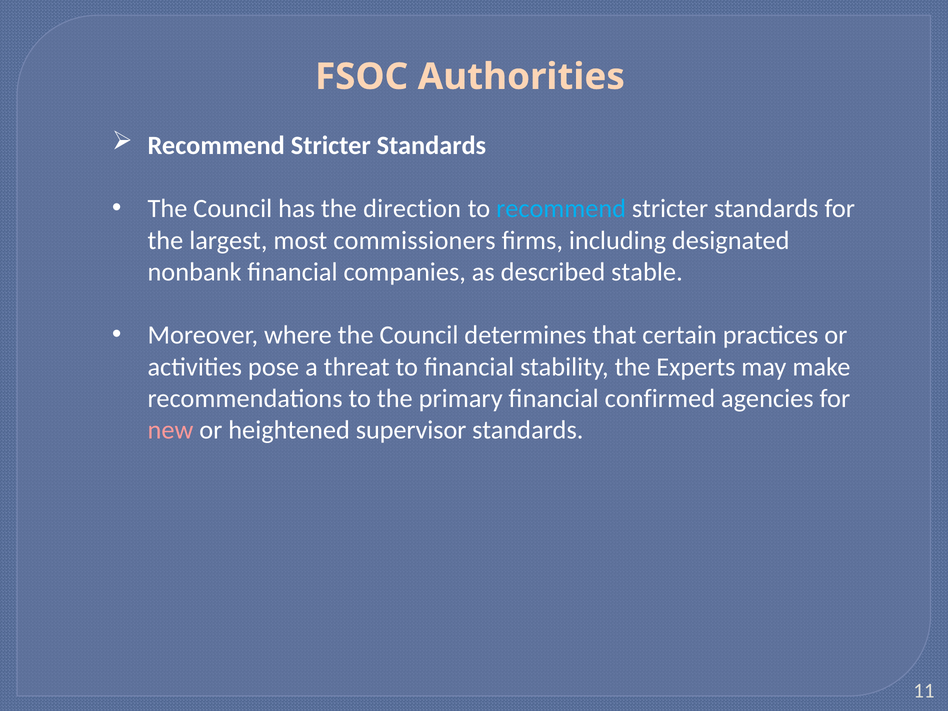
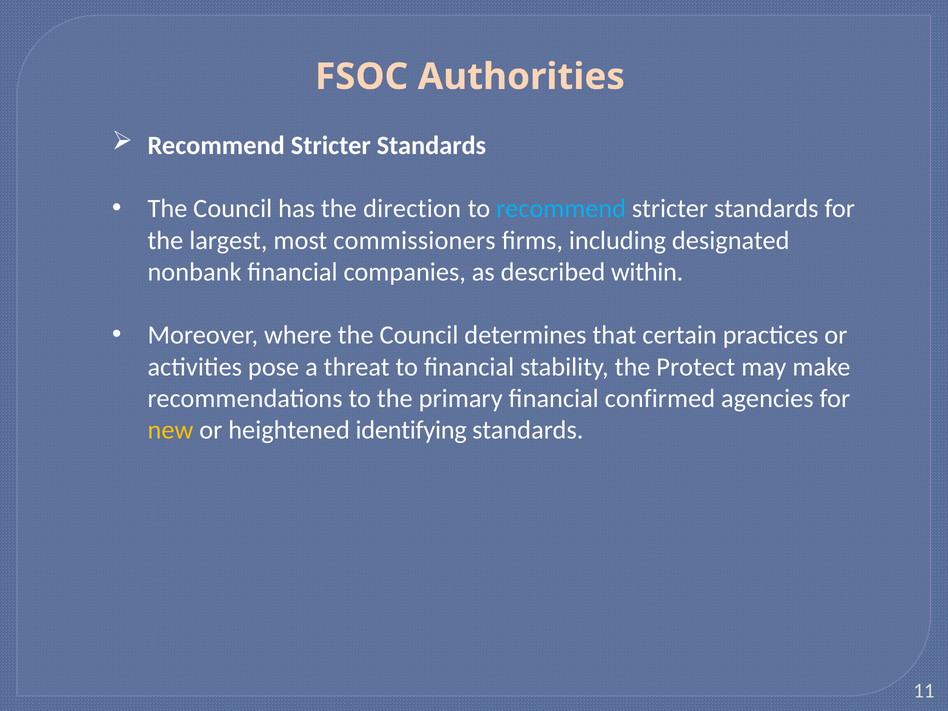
stable: stable -> within
Experts: Experts -> Protect
new colour: pink -> yellow
supervisor: supervisor -> identifying
